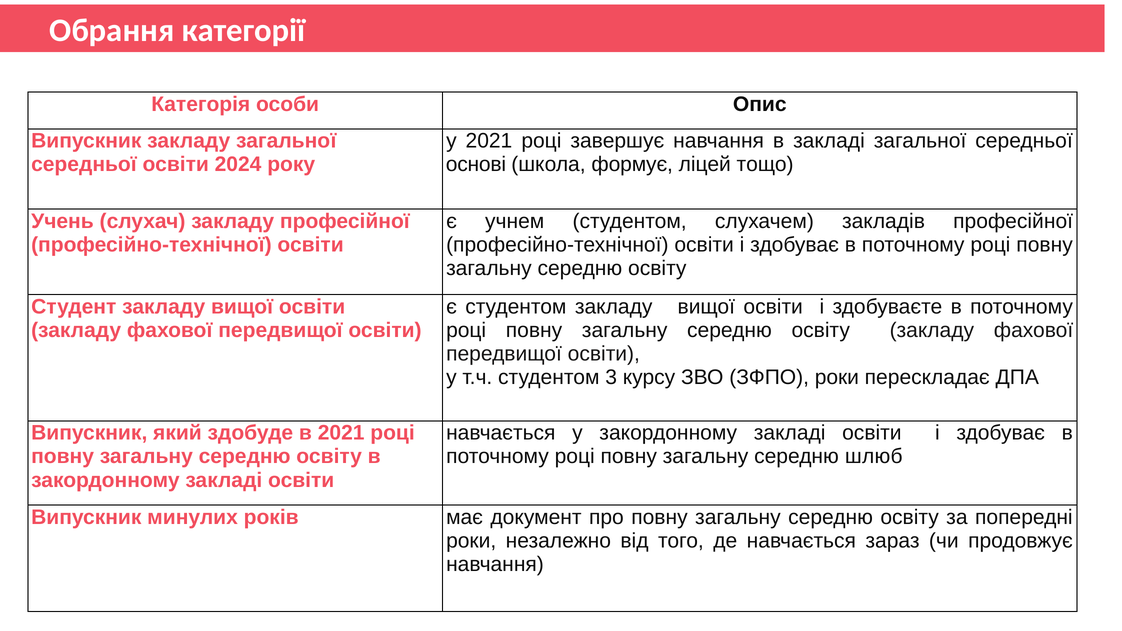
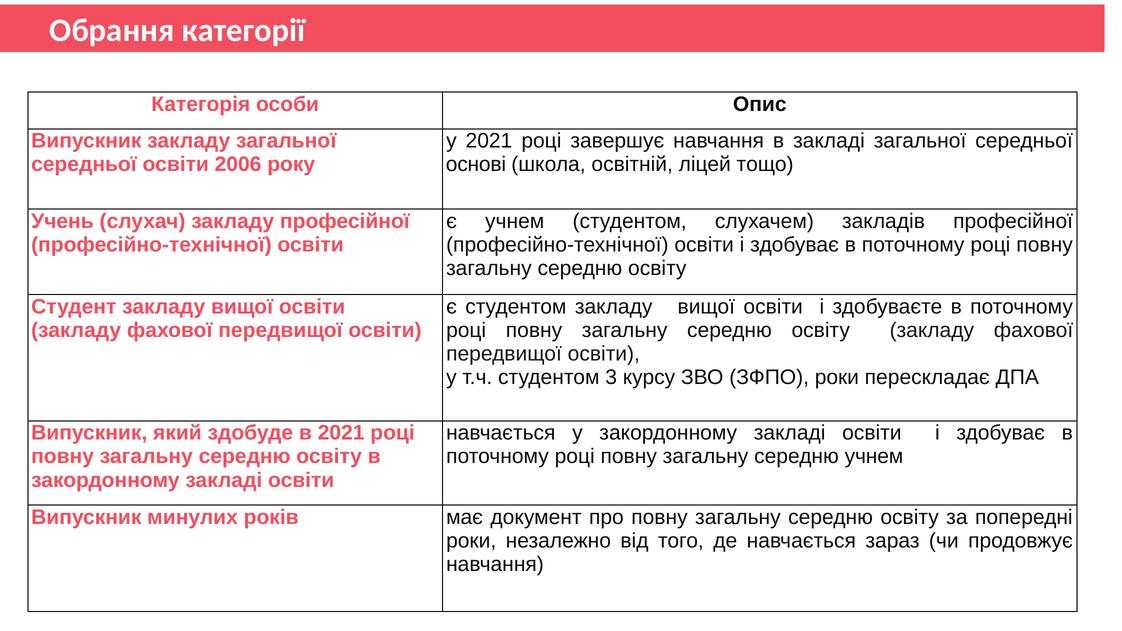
2024: 2024 -> 2006
формує: формує -> освітній
середню шлюб: шлюб -> учнем
